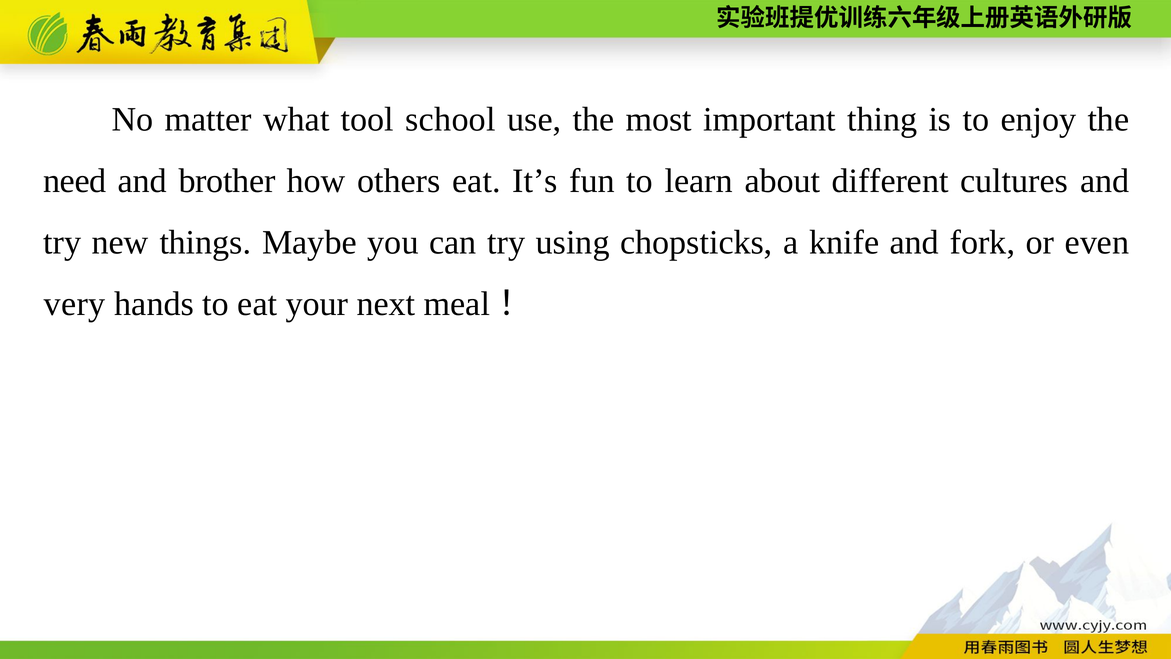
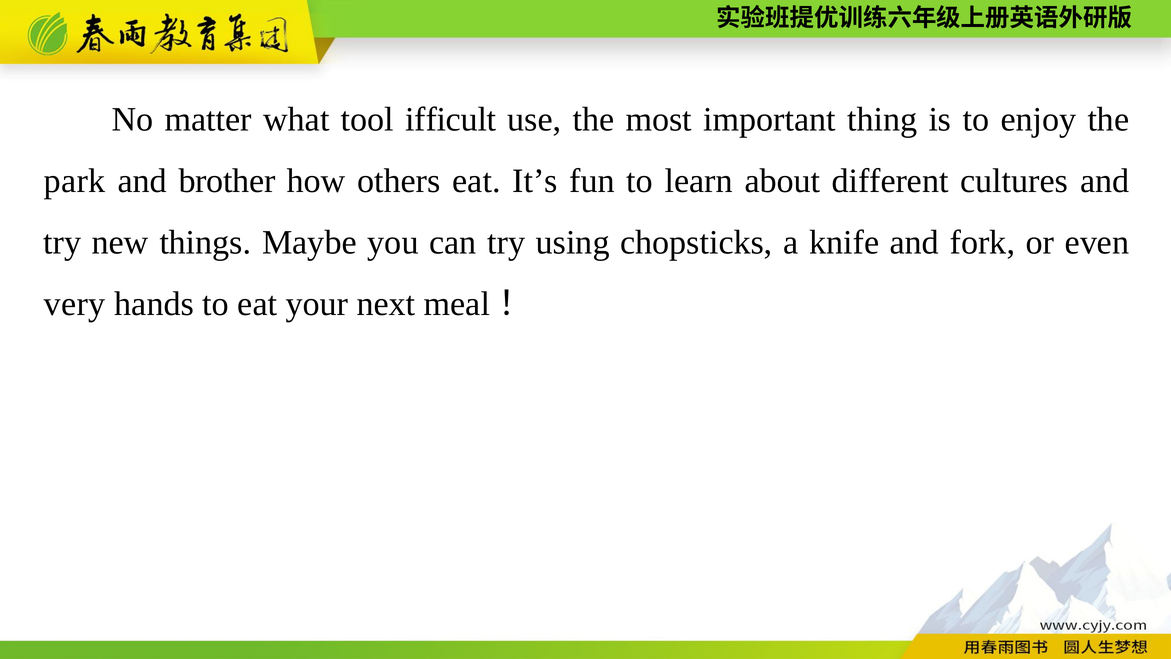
school: school -> ifficult
need: need -> park
